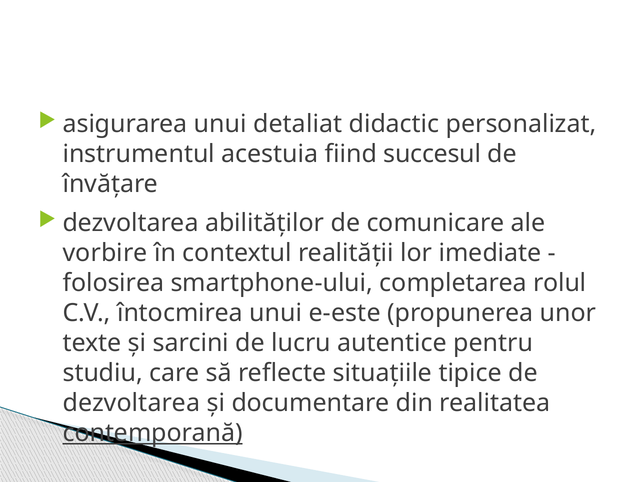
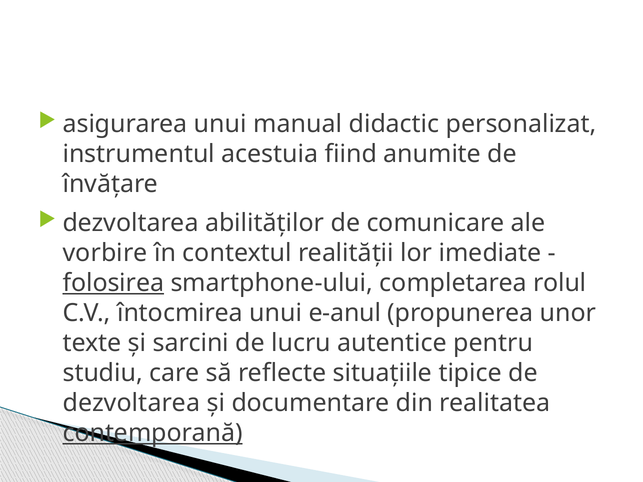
detaliat: detaliat -> manual
succesul: succesul -> anumite
folosirea underline: none -> present
e-este: e-este -> e-anul
